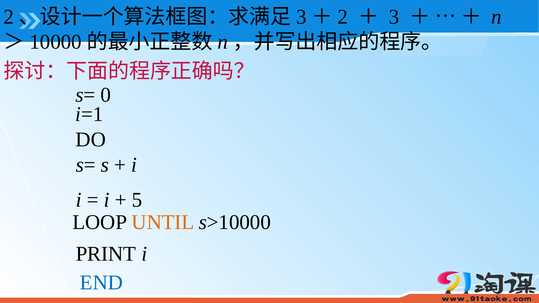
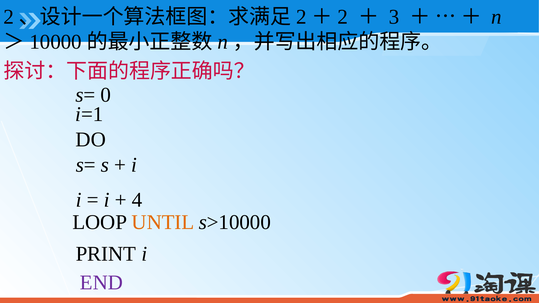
3 at (301, 17): 3 -> 2
5: 5 -> 4
END colour: blue -> purple
